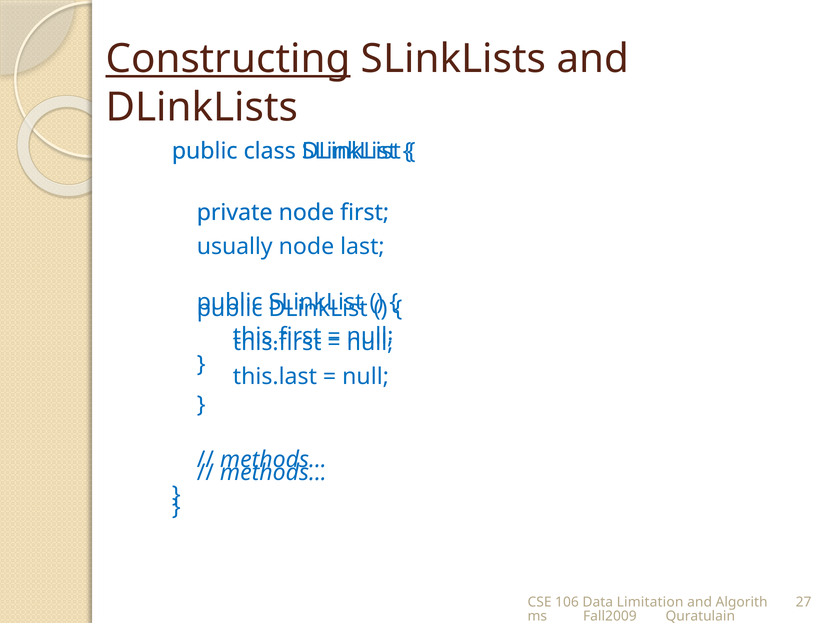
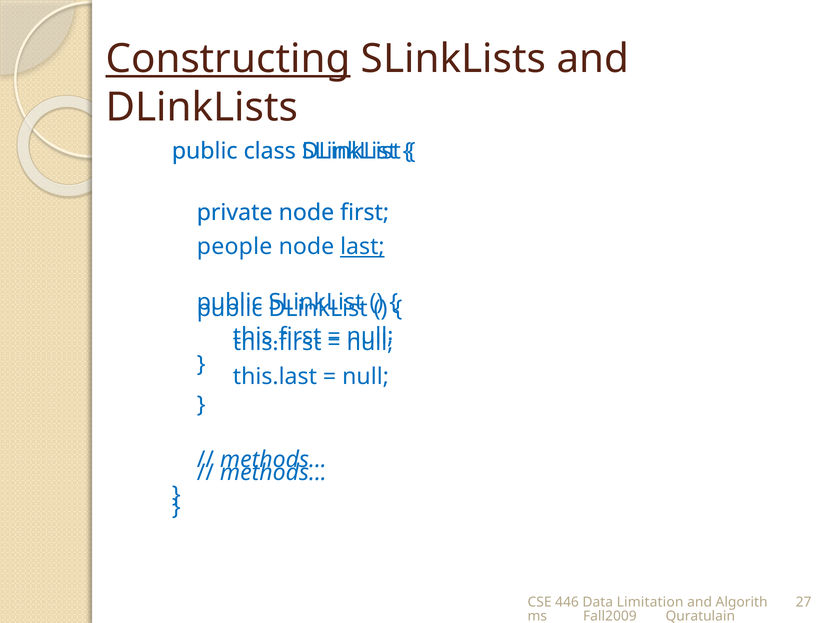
usually: usually -> people
last underline: none -> present
106: 106 -> 446
